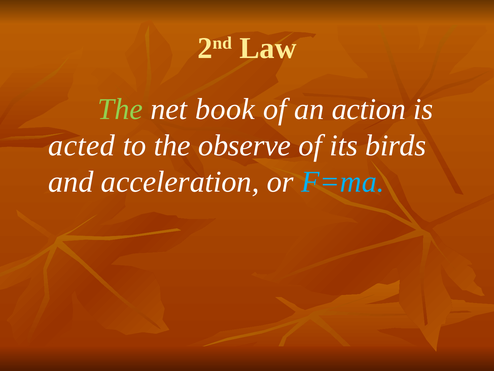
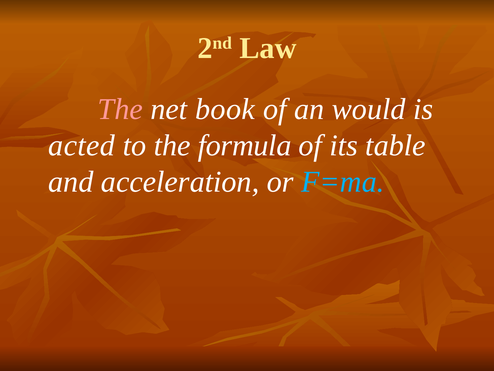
The at (120, 109) colour: light green -> pink
action: action -> would
observe: observe -> formula
birds: birds -> table
